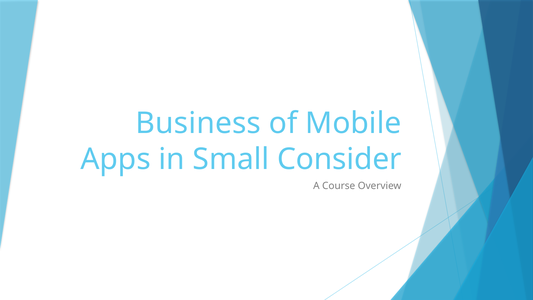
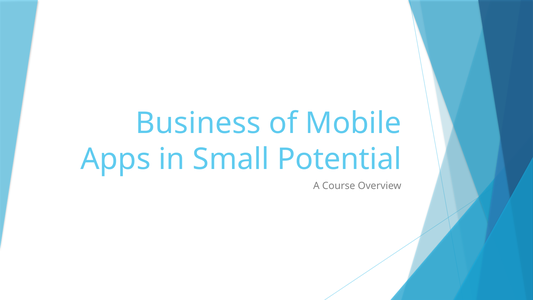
Consider: Consider -> Potential
